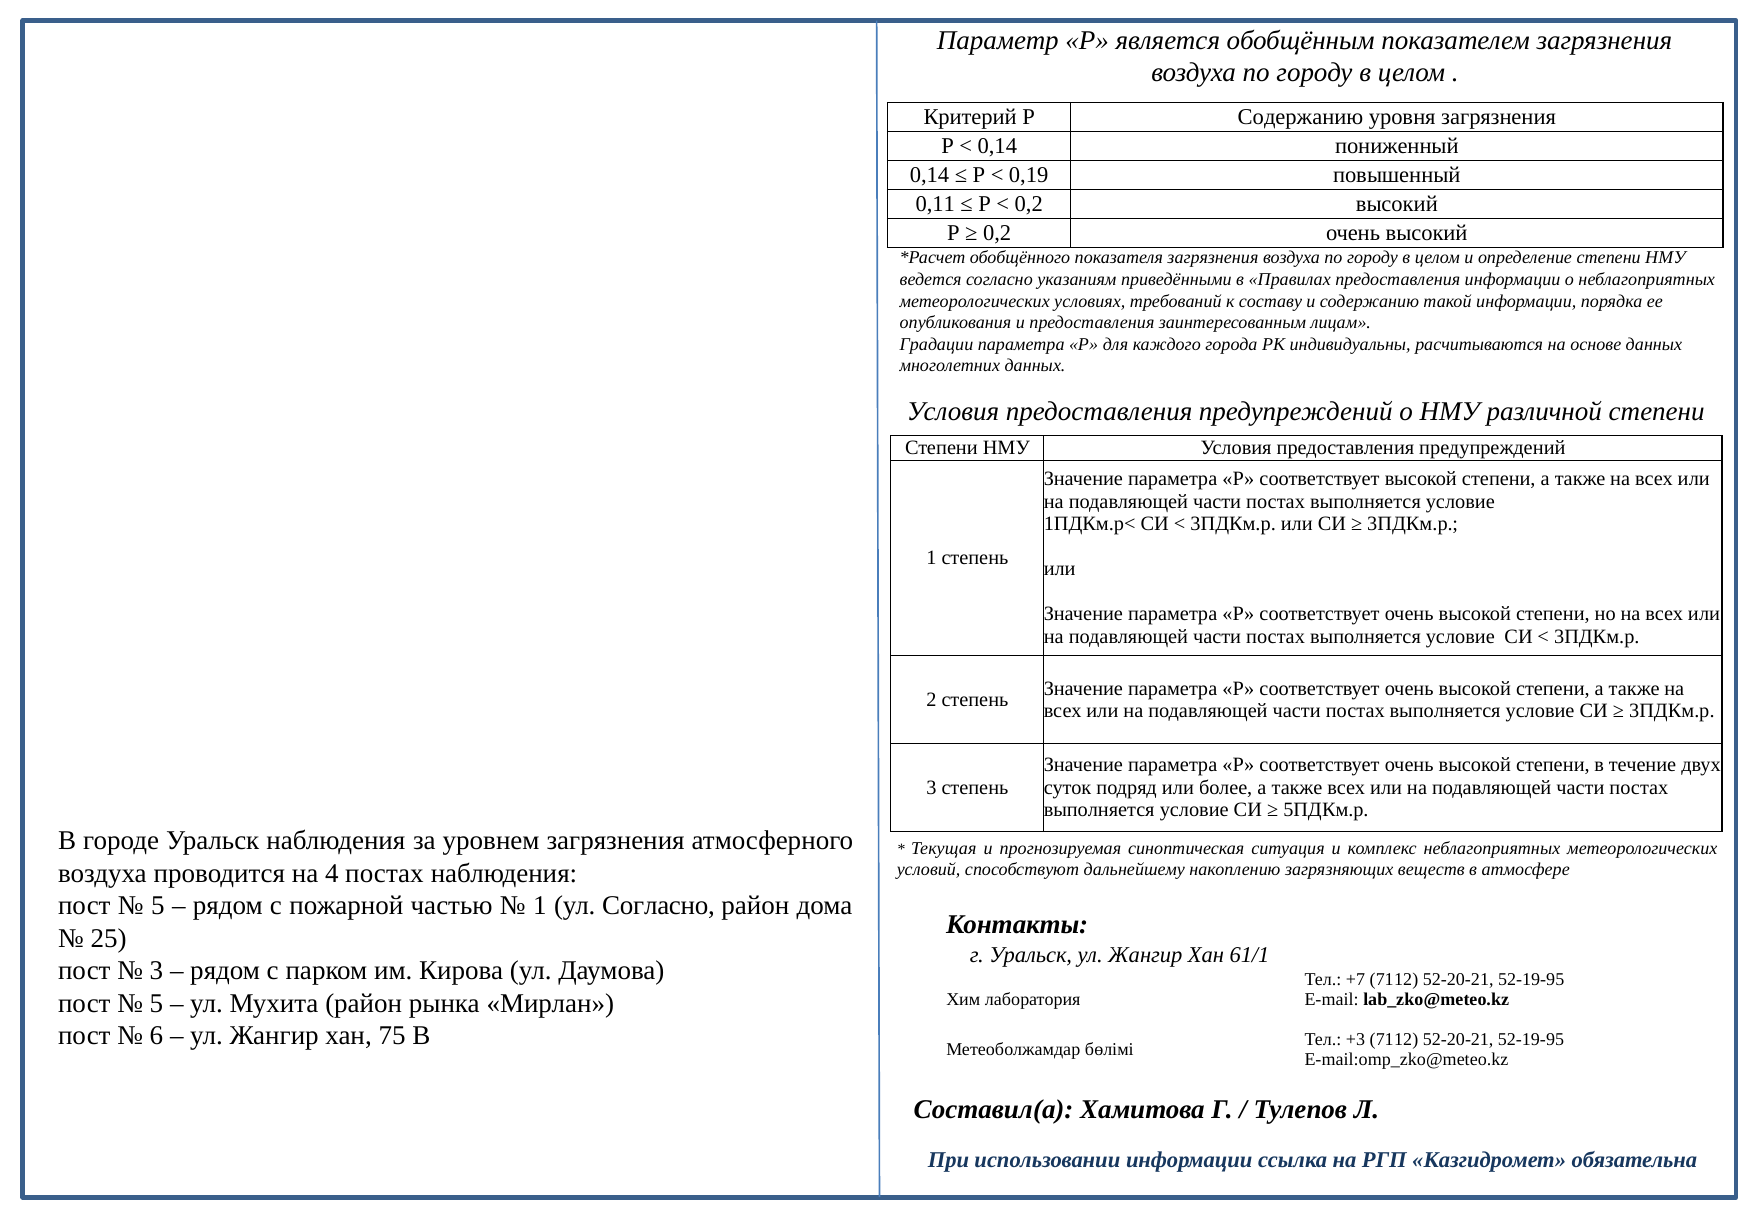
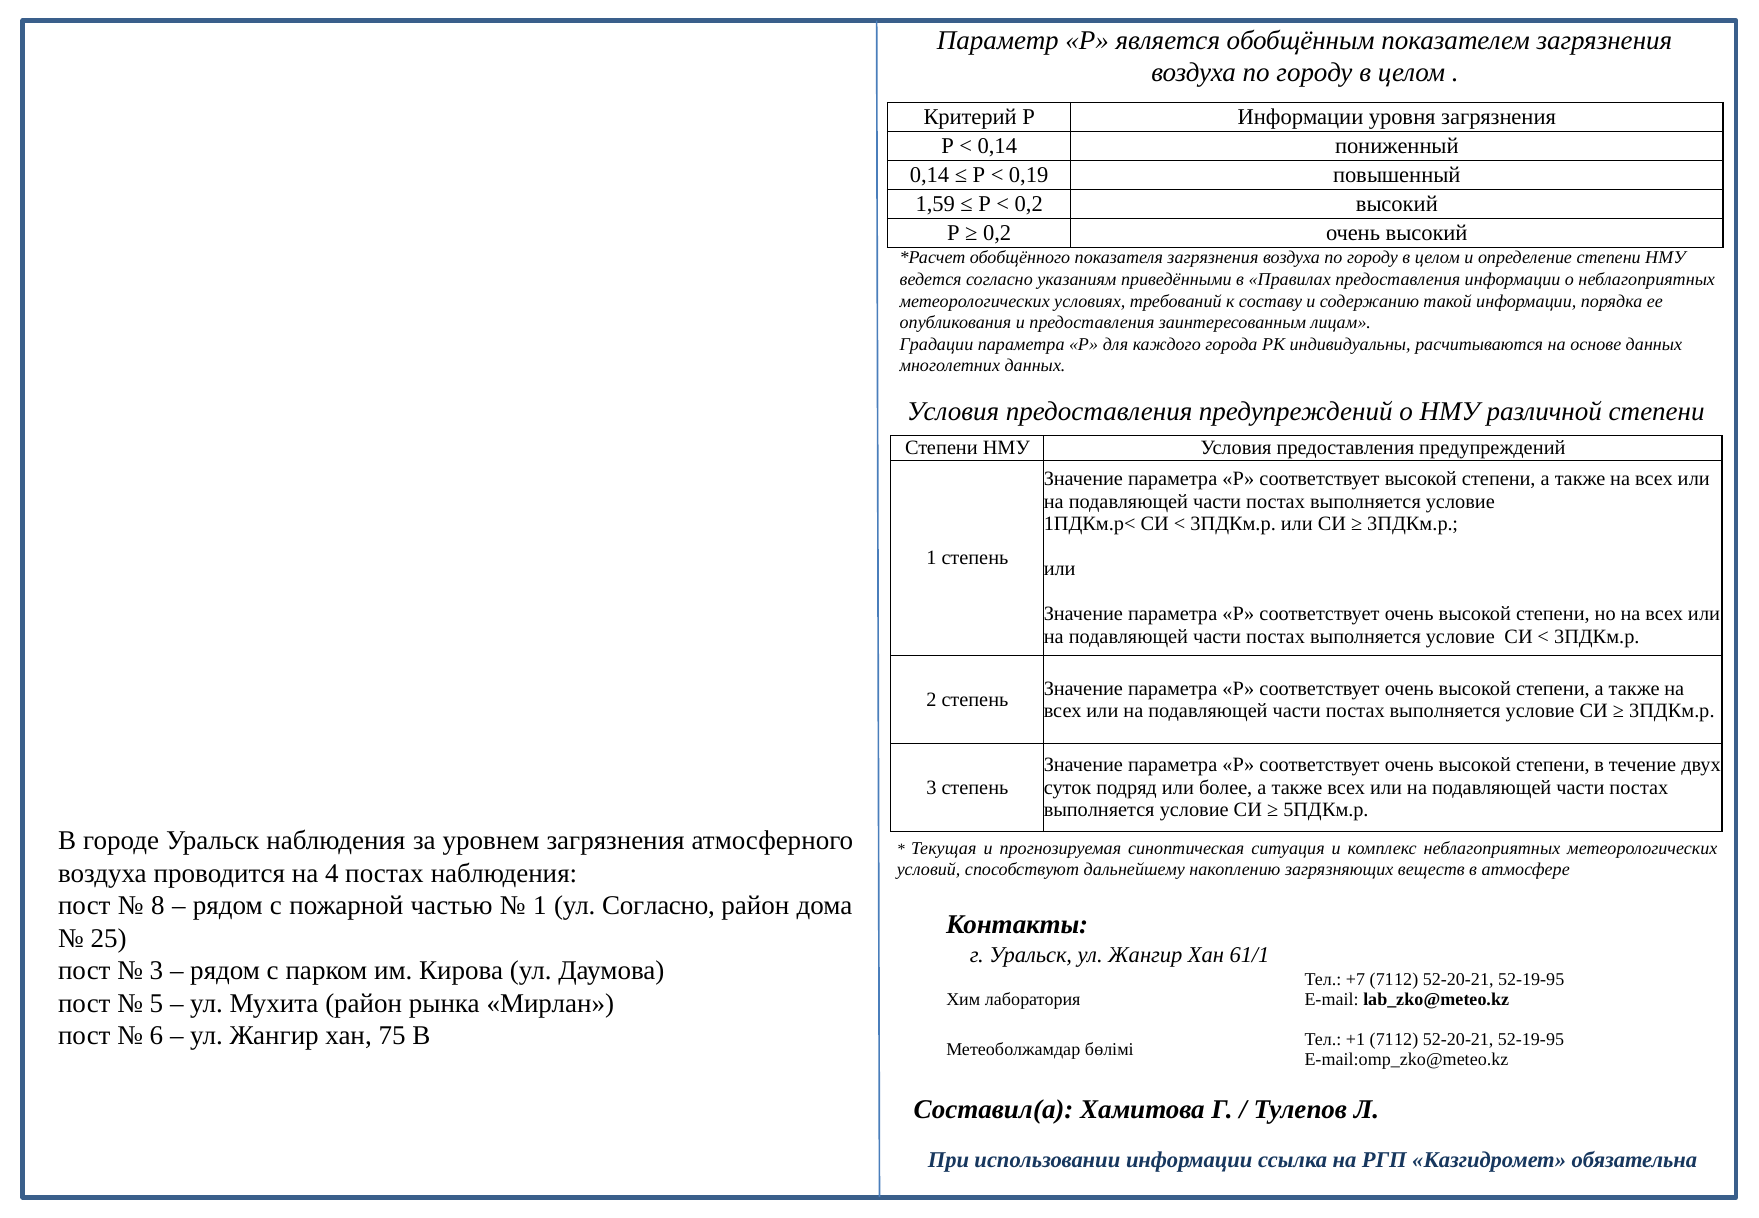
Р Содержанию: Содержанию -> Информации
0,11: 0,11 -> 1,59
5 at (158, 906): 5 -> 8
+3: +3 -> +1
